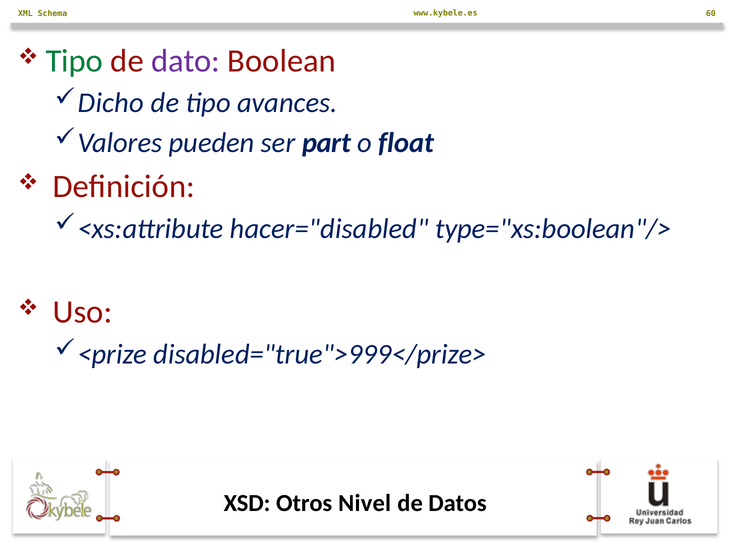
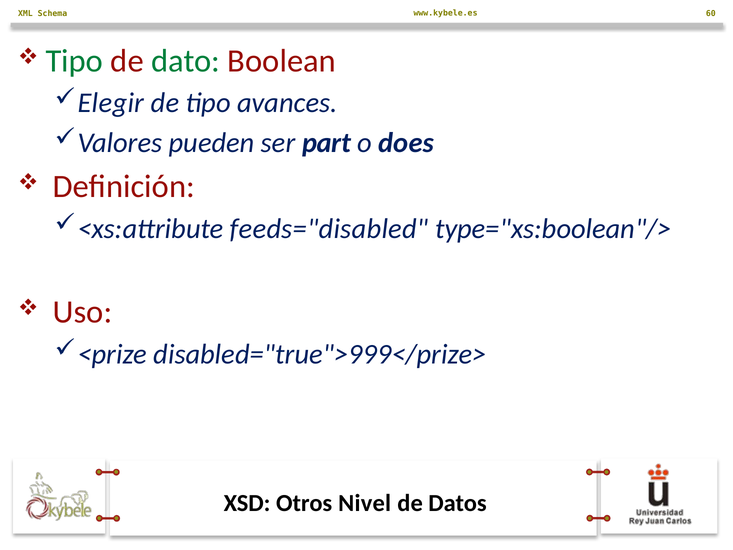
dato colour: purple -> green
Dicho: Dicho -> Elegir
float: float -> does
hacer="disabled: hacer="disabled -> feeds="disabled
